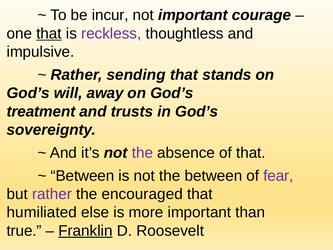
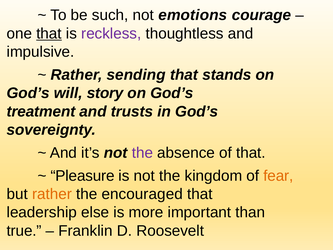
incur: incur -> such
not important: important -> emotions
away: away -> story
Between at (83, 176): Between -> Pleasure
the between: between -> kingdom
fear colour: purple -> orange
rather at (52, 194) colour: purple -> orange
humiliated: humiliated -> leadership
Franklin underline: present -> none
